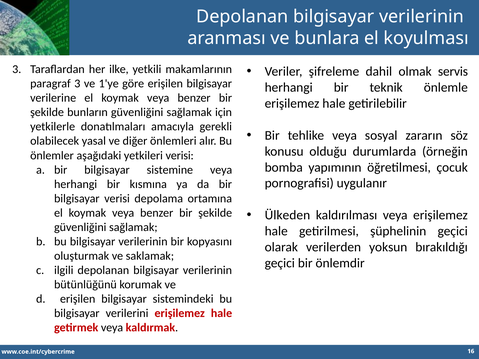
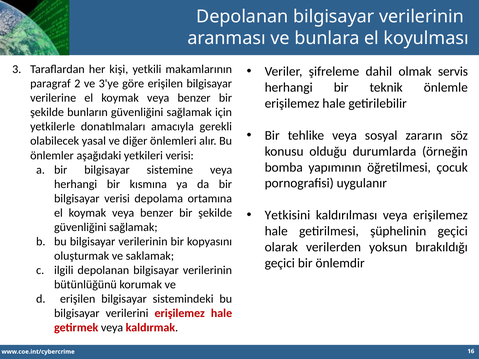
ilke: ilke -> kişi
paragraf 3: 3 -> 2
1'ye: 1'ye -> 3'ye
Ülkeden: Ülkeden -> Yetkisini
